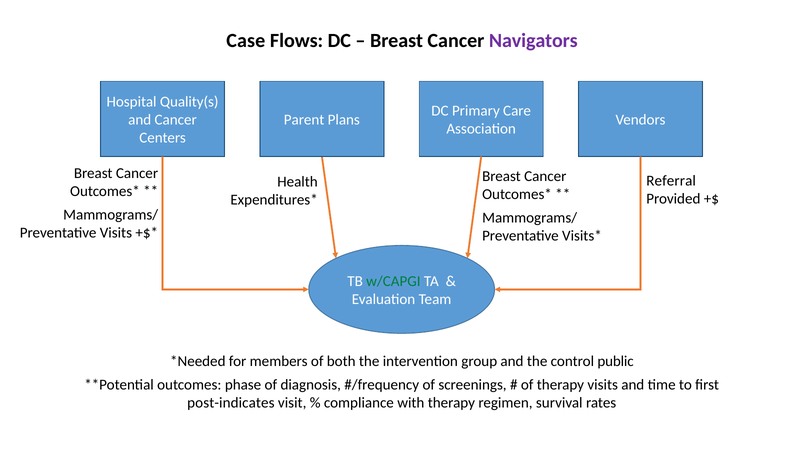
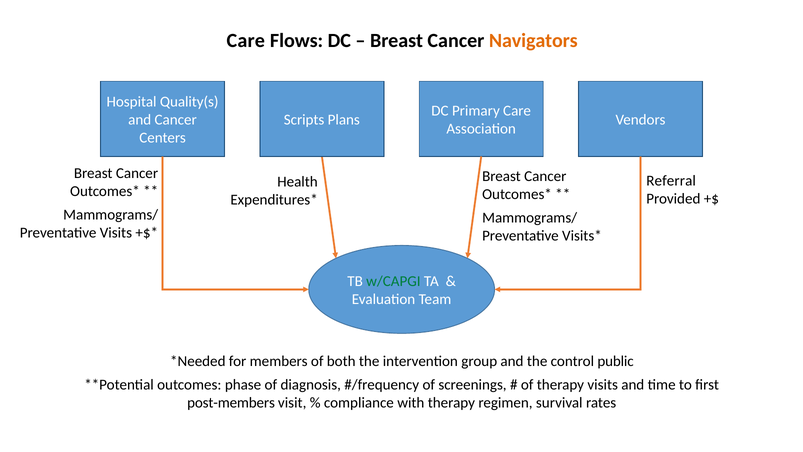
Case at (246, 40): Case -> Care
Navigators colour: purple -> orange
Parent: Parent -> Scripts
post-indicates: post-indicates -> post-members
